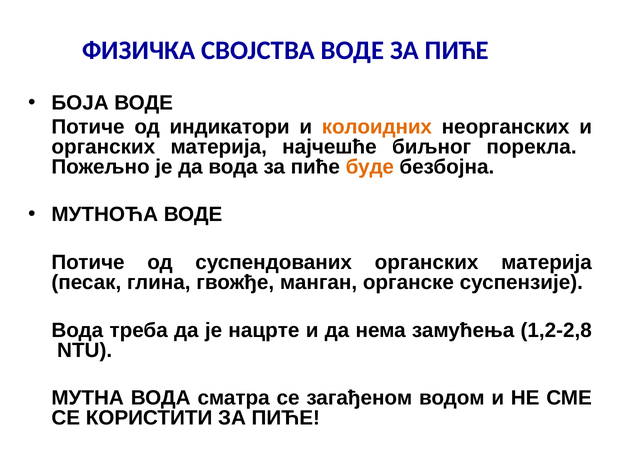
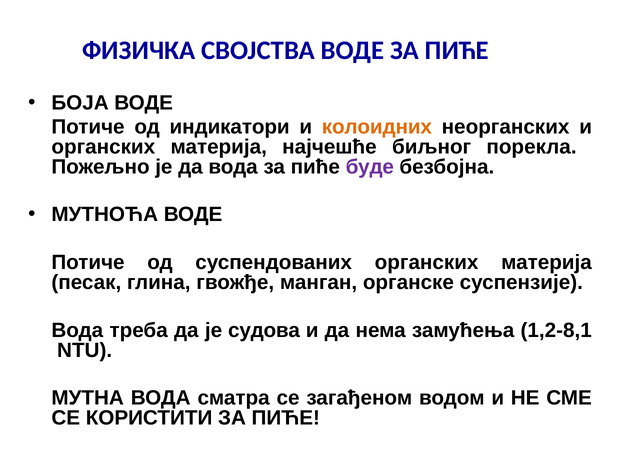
буде colour: orange -> purple
нацрте: нацрте -> судова
1,2-2,8: 1,2-2,8 -> 1,2-8,1
